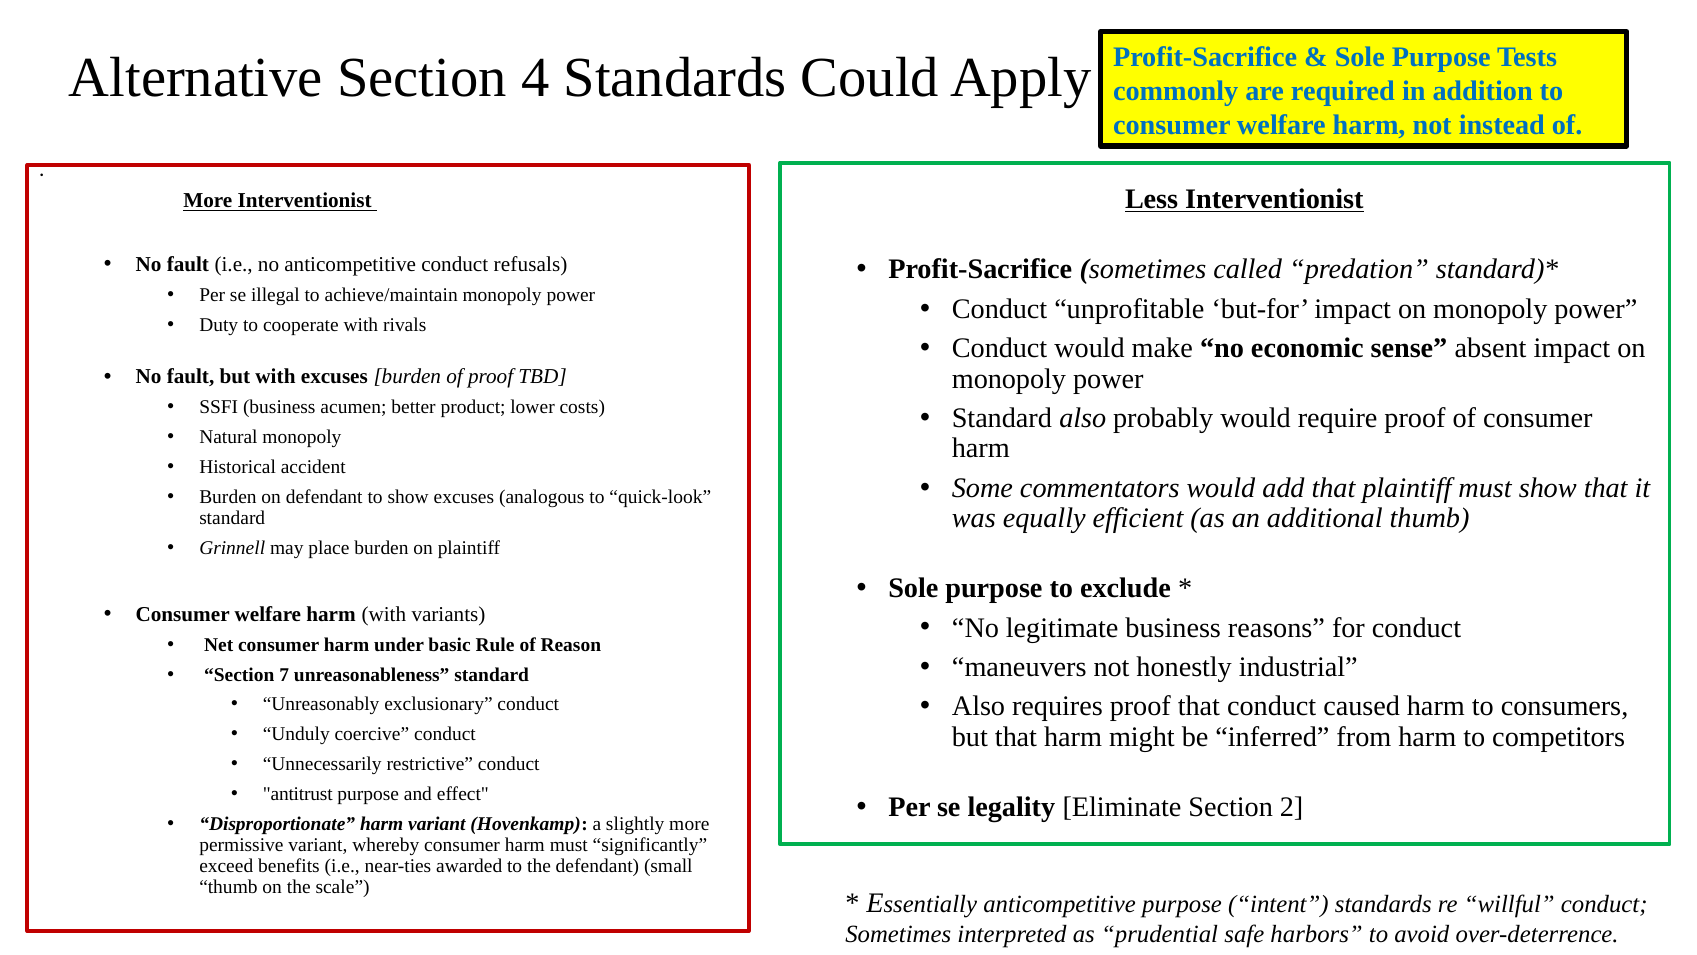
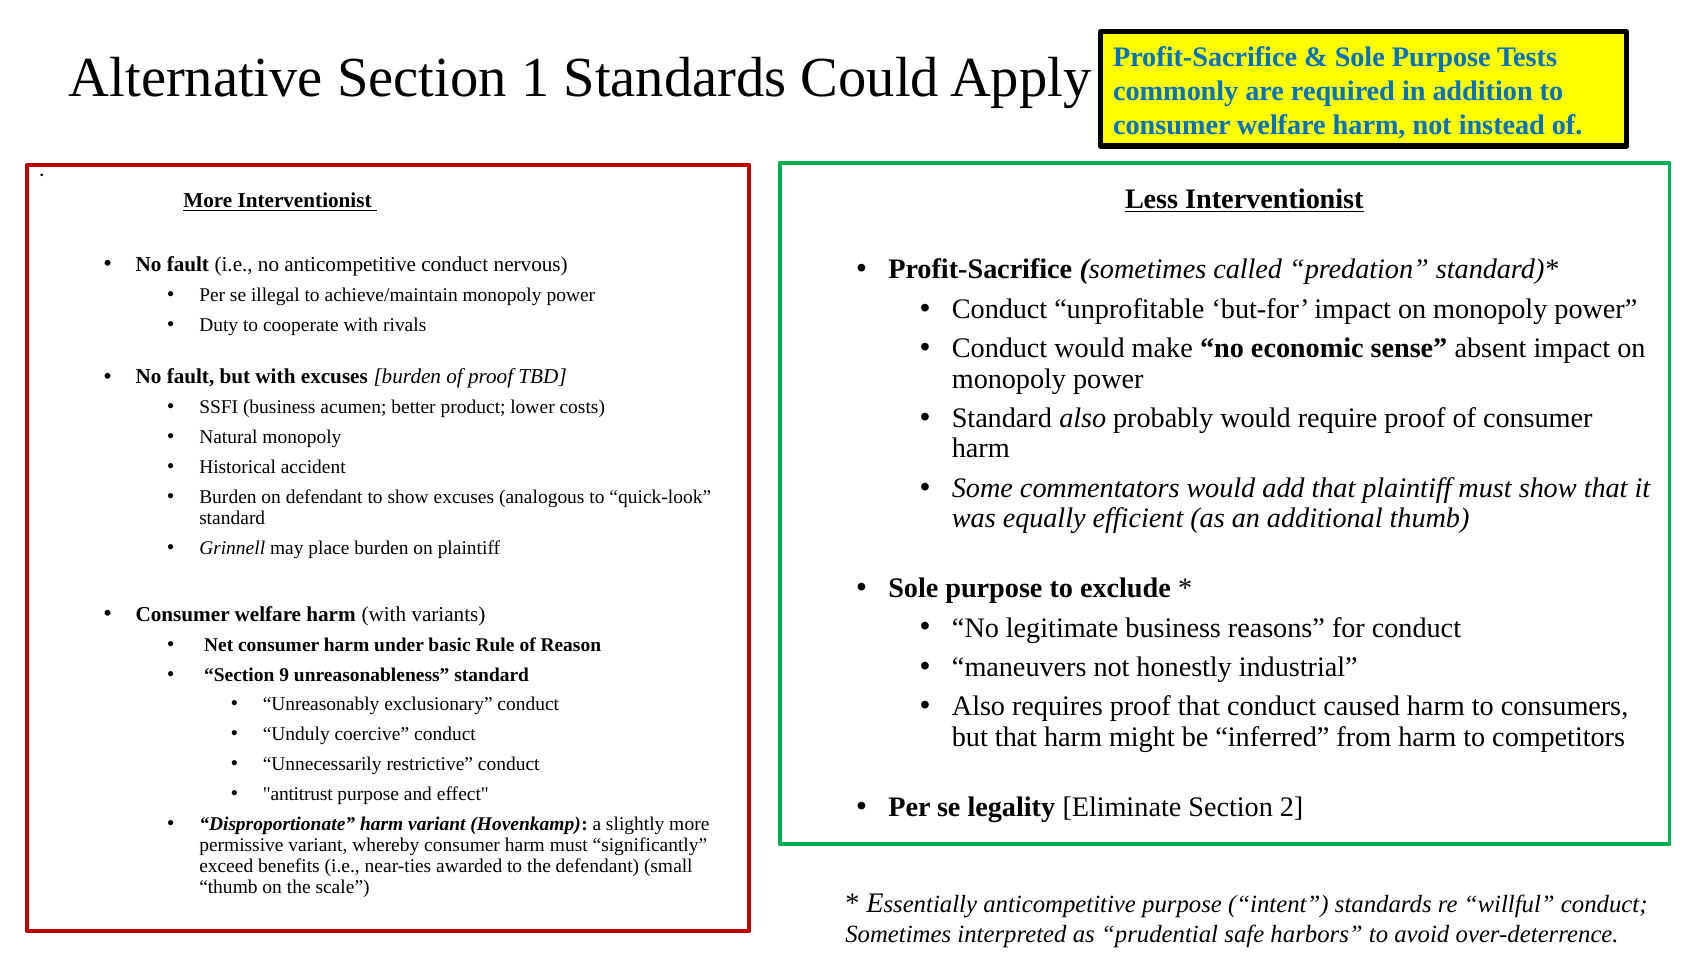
4: 4 -> 1
refusals: refusals -> nervous
7: 7 -> 9
